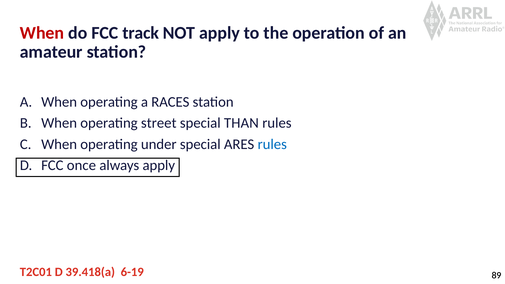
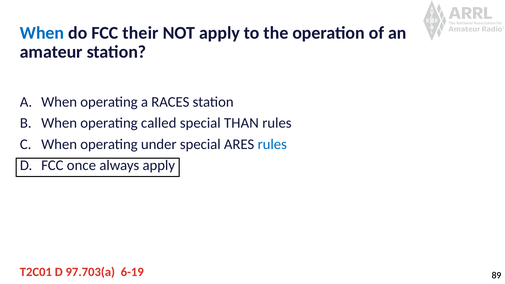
When at (42, 33) colour: red -> blue
track: track -> their
street: street -> called
39.418(a: 39.418(a -> 97.703(a
